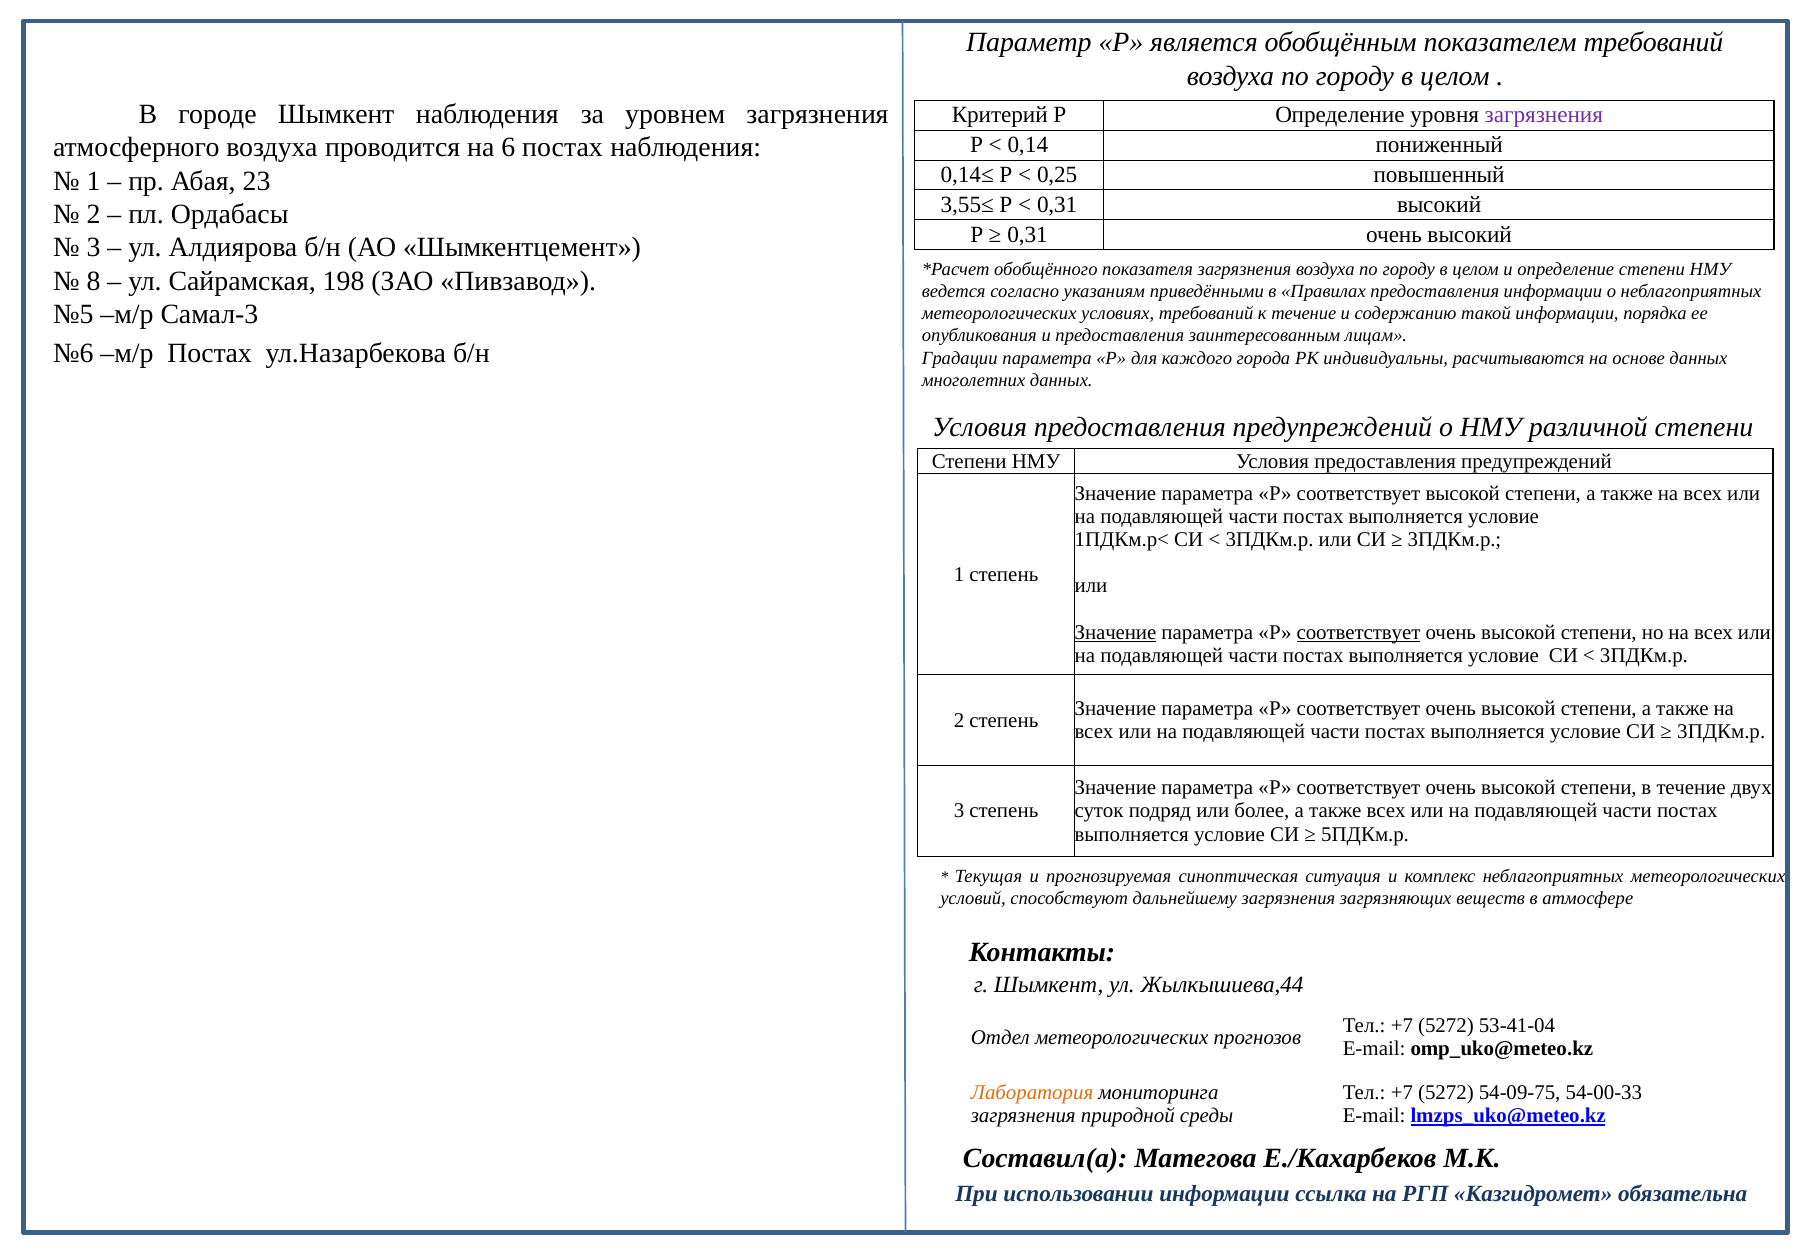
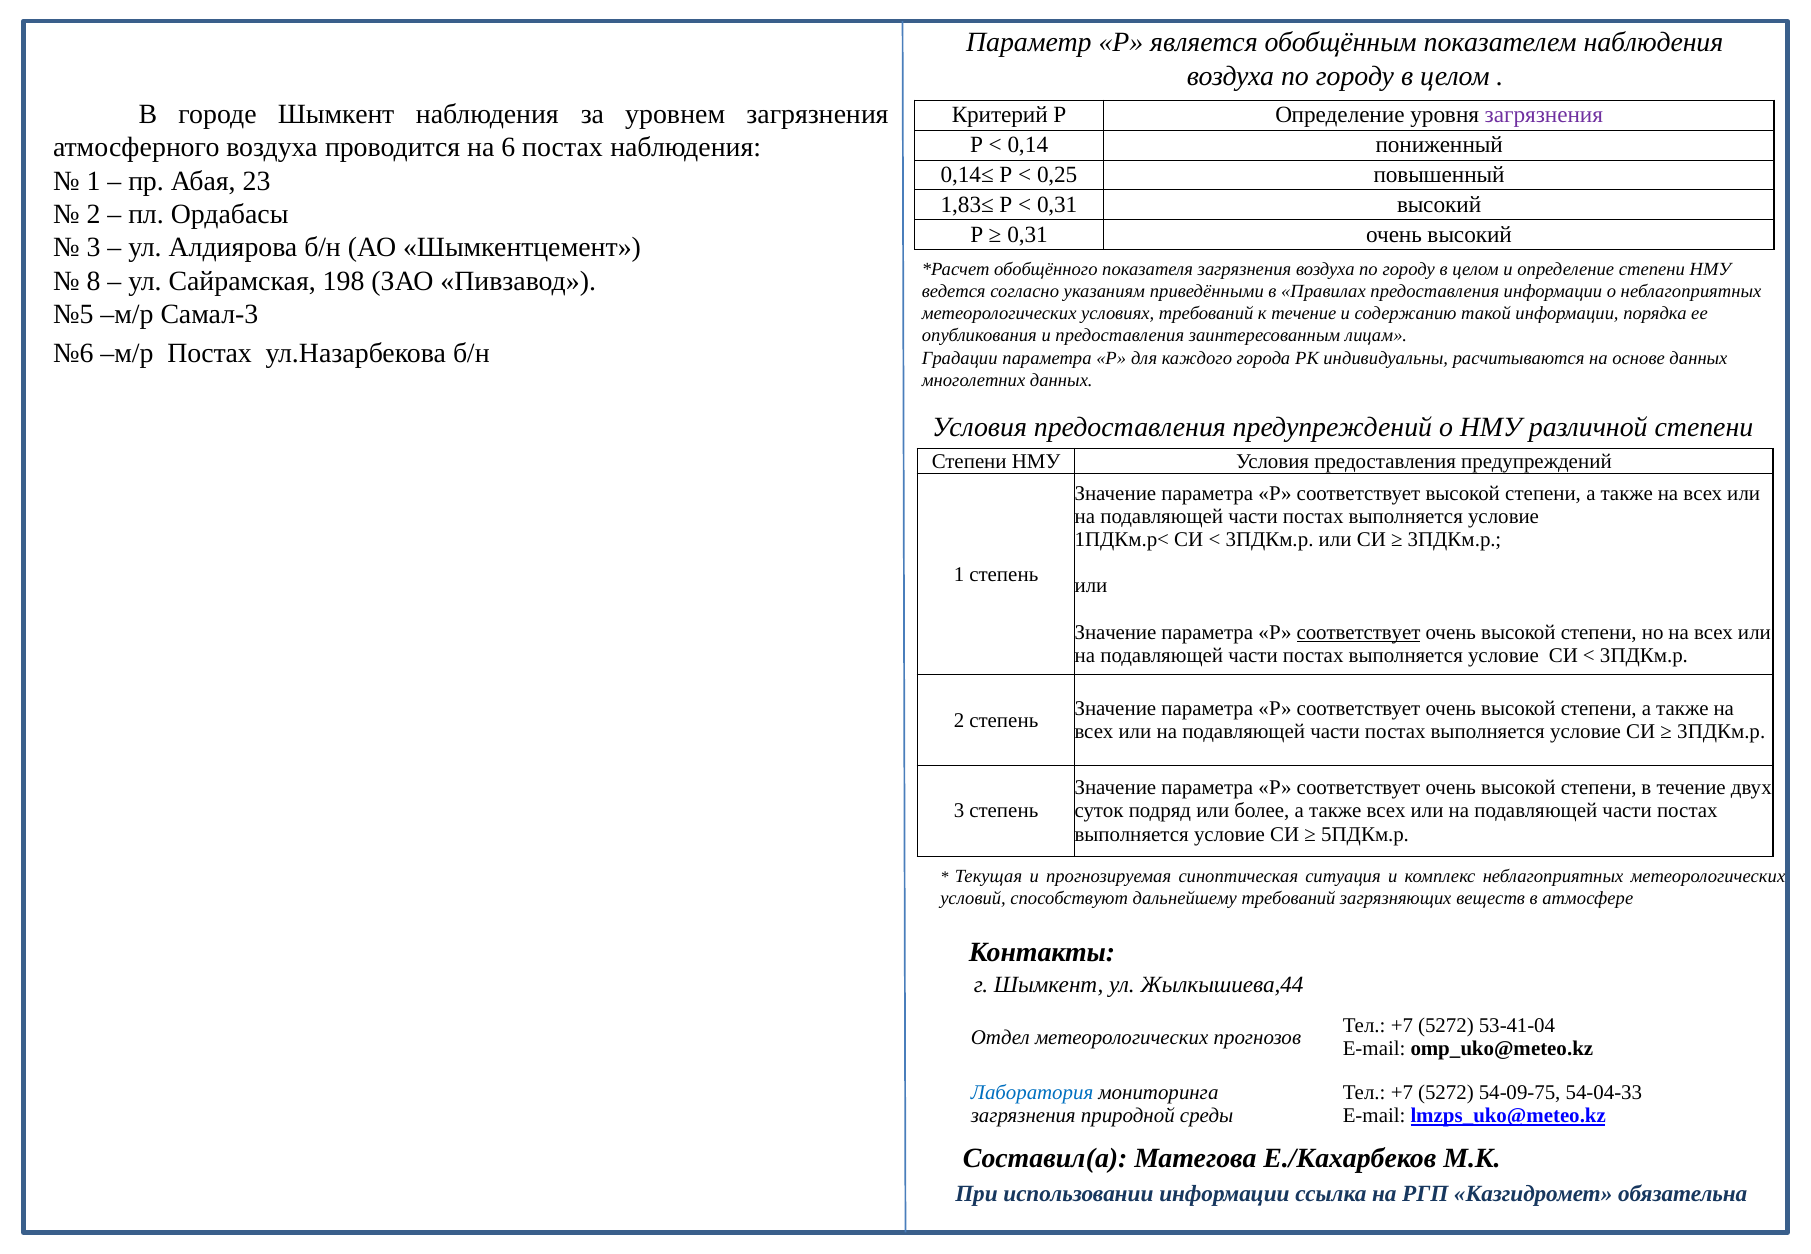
показателем требований: требований -> наблюдения
3,55≤: 3,55≤ -> 1,83≤
Значение at (1116, 632) underline: present -> none
дальнейшему загрязнения: загрязнения -> требований
Лаборатория colour: orange -> blue
54-00-33: 54-00-33 -> 54-04-33
